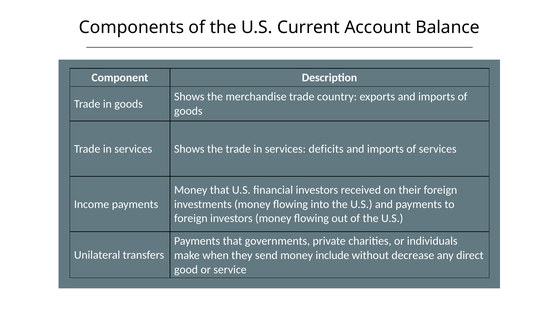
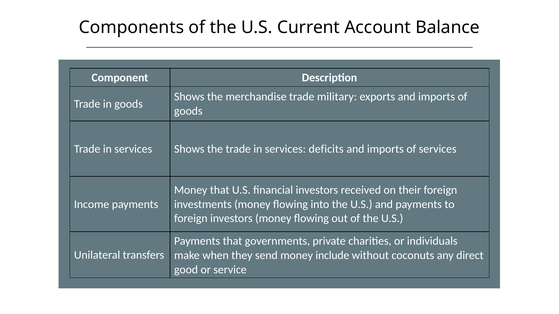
country: country -> military
decrease: decrease -> coconuts
